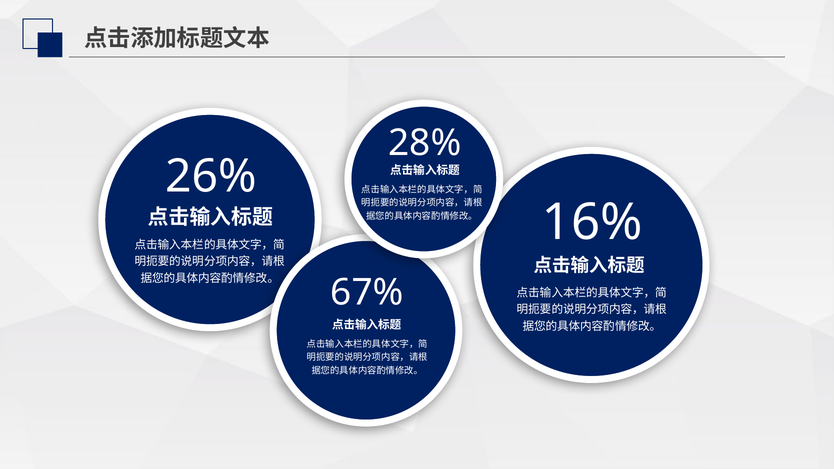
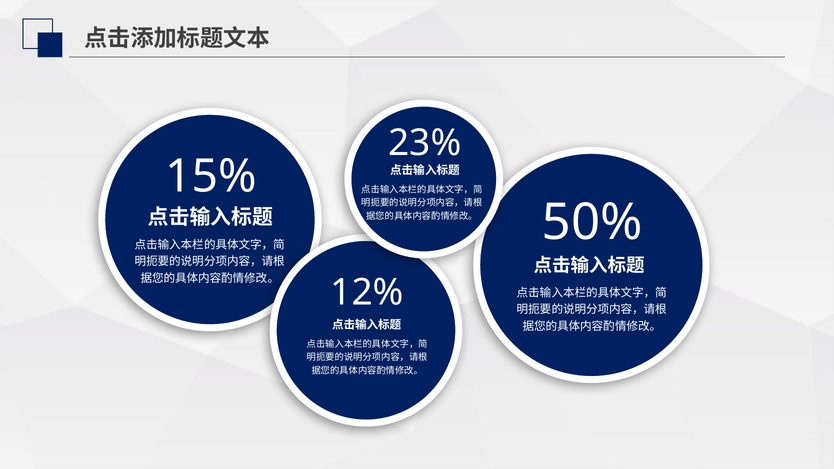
28%: 28% -> 23%
26%: 26% -> 15%
16%: 16% -> 50%
67%: 67% -> 12%
